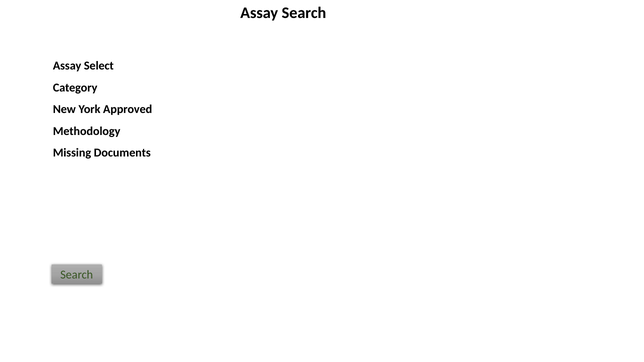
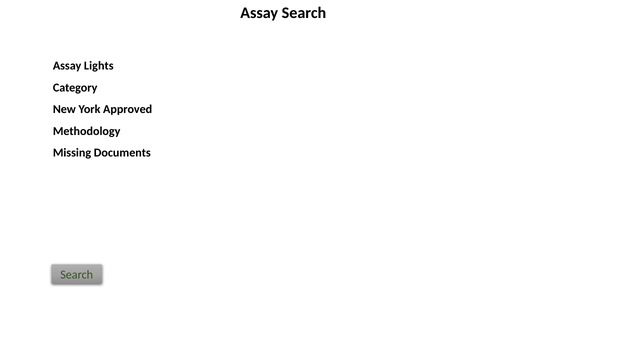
Select: Select -> Lights
